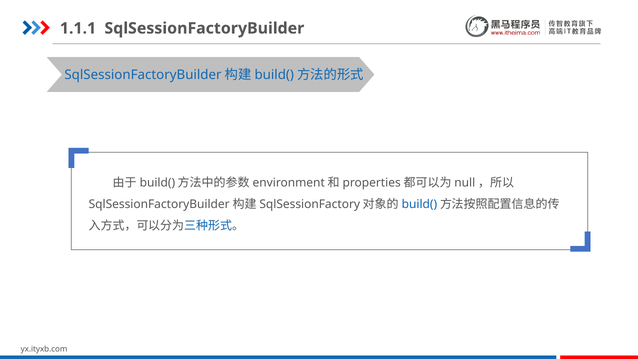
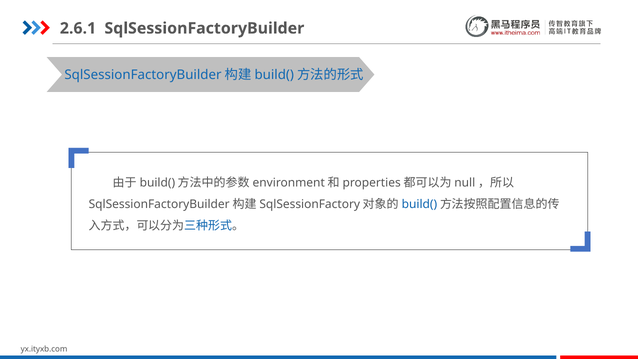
1.1.1: 1.1.1 -> 2.6.1
